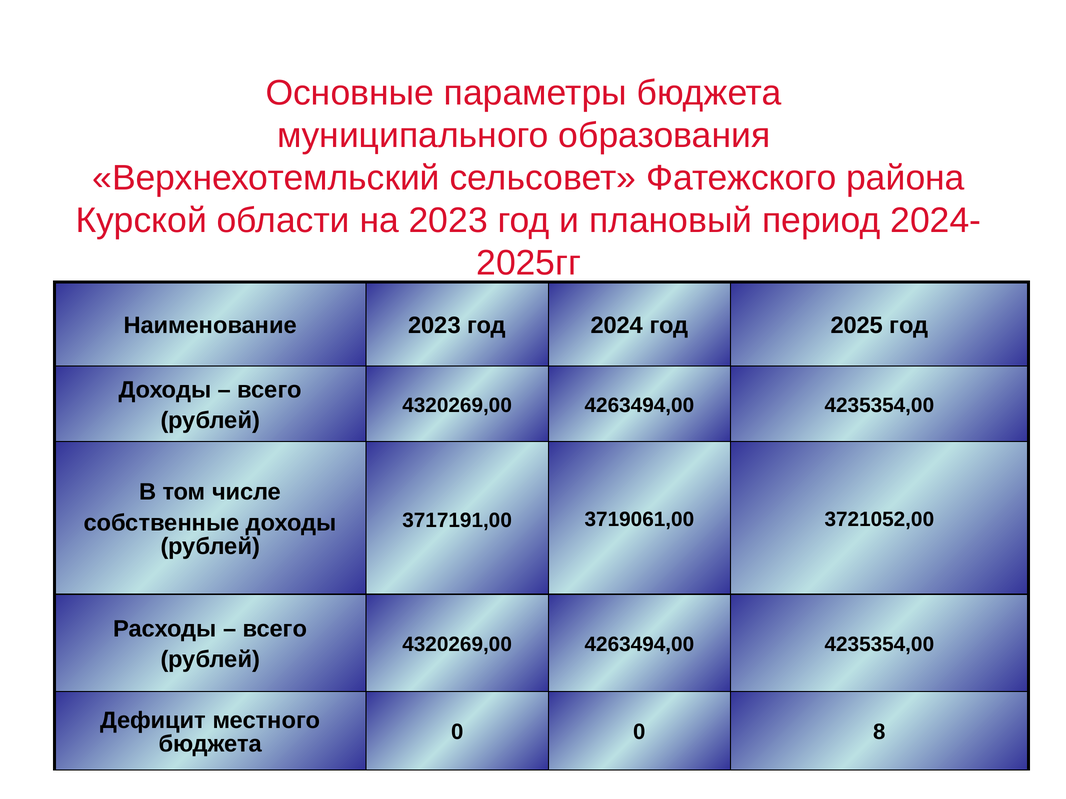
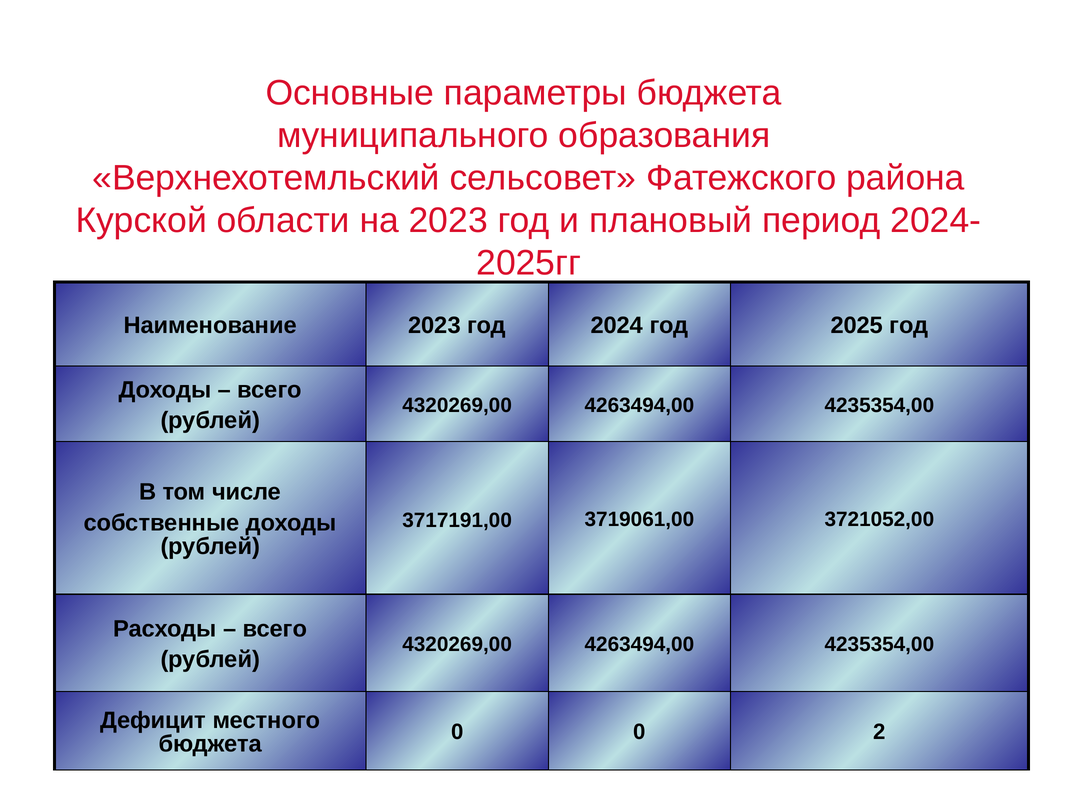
8: 8 -> 2
